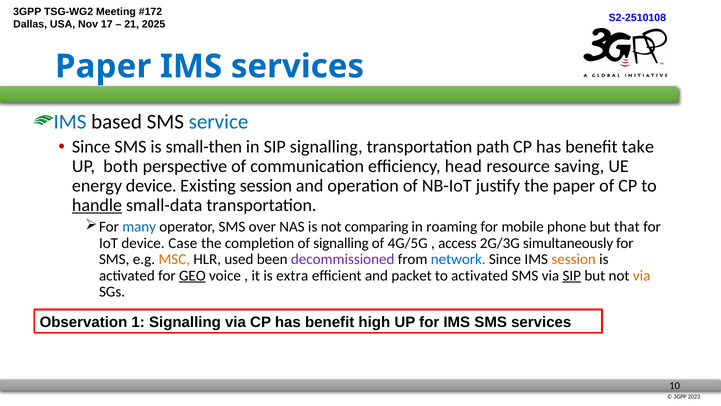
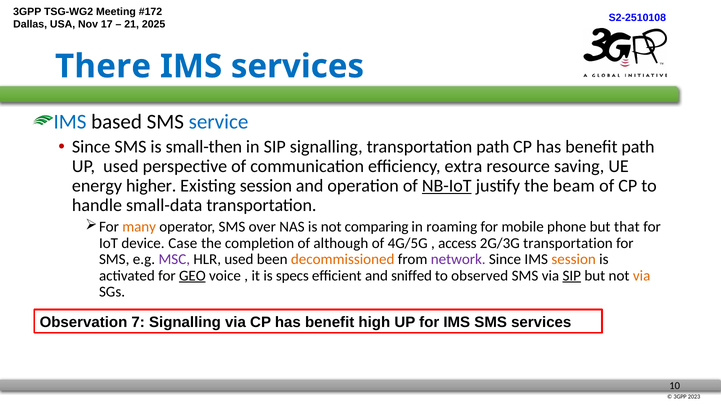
Paper at (103, 66): Paper -> There
benefit take: take -> path
UP both: both -> used
head: head -> extra
energy device: device -> higher
NB-IoT underline: none -> present
the paper: paper -> beam
handle underline: present -> none
many colour: blue -> orange
of signalling: signalling -> although
2G/3G simultaneously: simultaneously -> transportation
MSC colour: orange -> purple
decommissioned colour: purple -> orange
network colour: blue -> purple
extra: extra -> specs
packet: packet -> sniffed
to activated: activated -> observed
1: 1 -> 7
